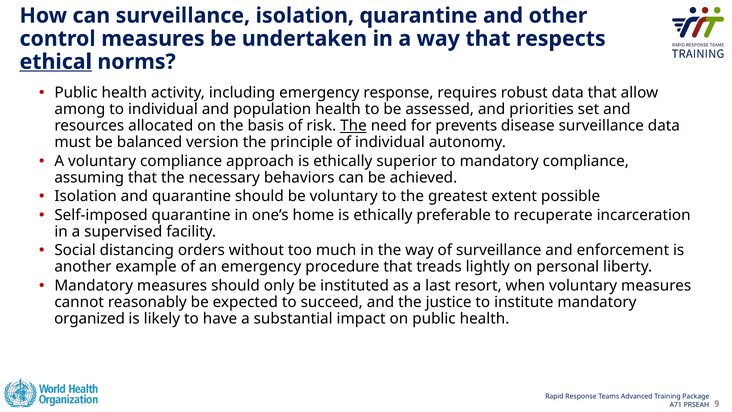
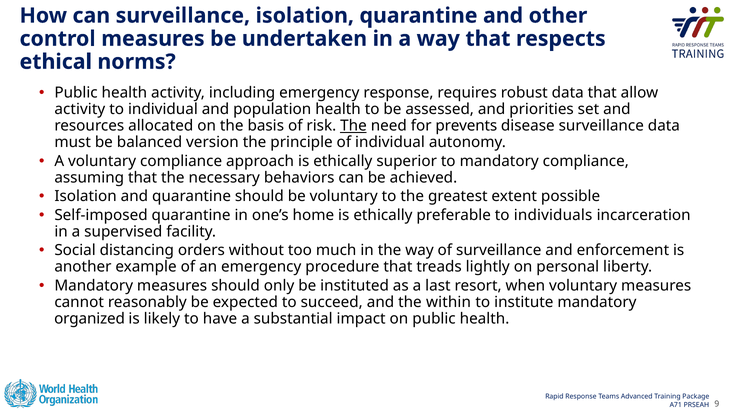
ethical underline: present -> none
among at (80, 109): among -> activity
recuperate: recuperate -> individuals
justice: justice -> within
